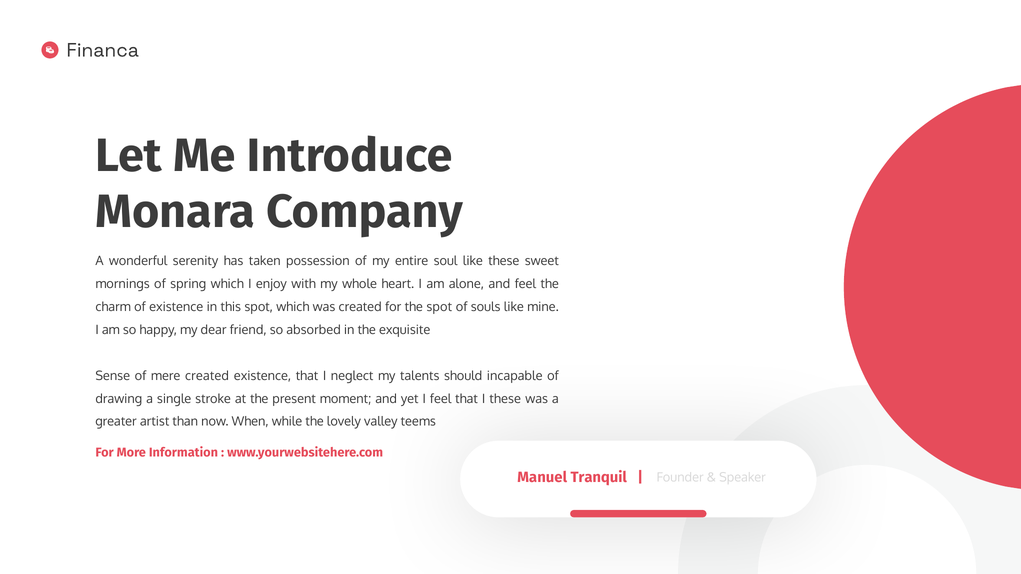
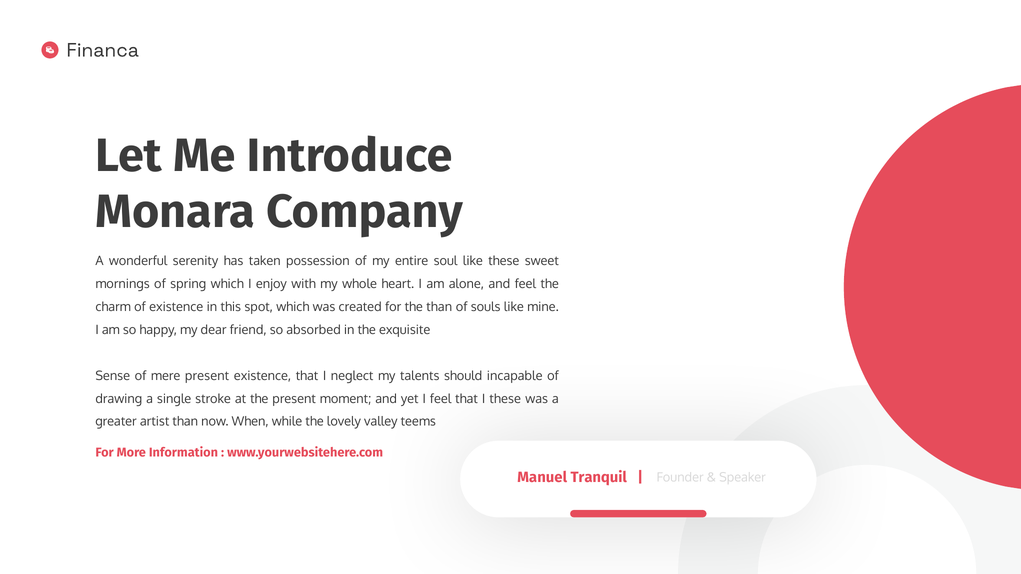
the spot: spot -> than
mere created: created -> present
